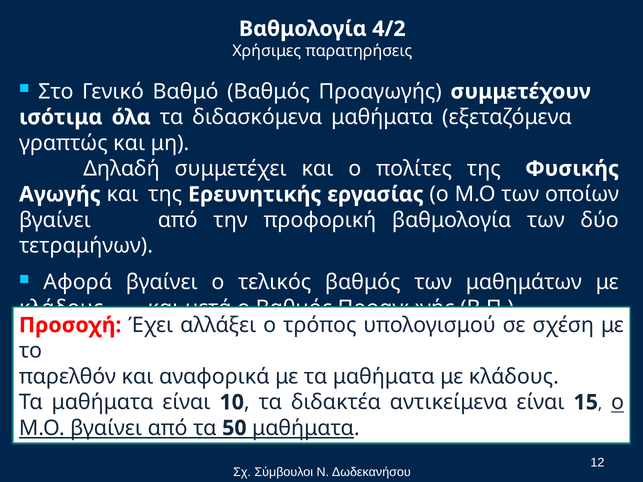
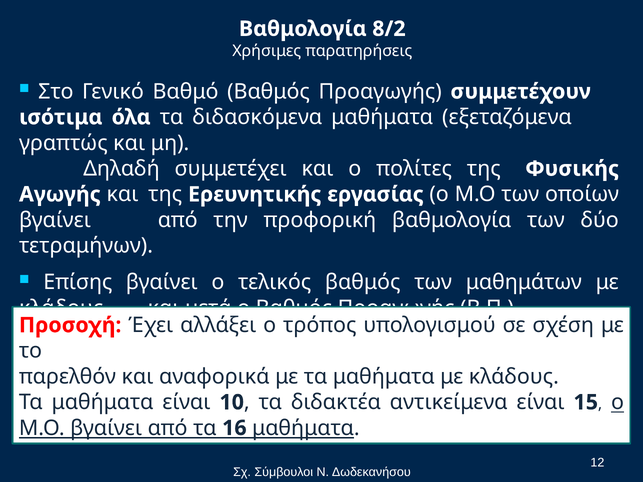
4/2: 4/2 -> 8/2
Αφορά: Αφορά -> Επίσης
50: 50 -> 16
